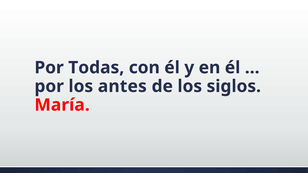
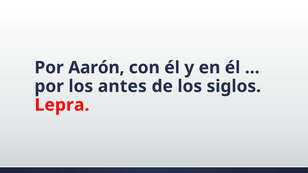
Todas: Todas -> Aarón
María: María -> Lepra
